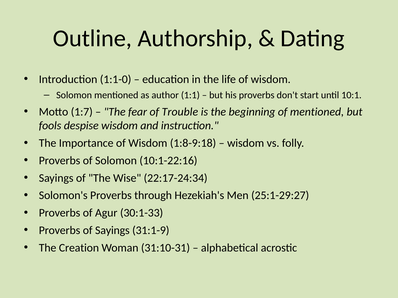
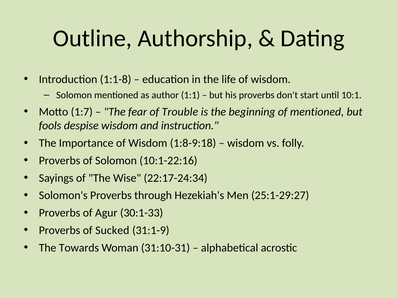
1:1-0: 1:1-0 -> 1:1-8
of Sayings: Sayings -> Sucked
Creation: Creation -> Towards
